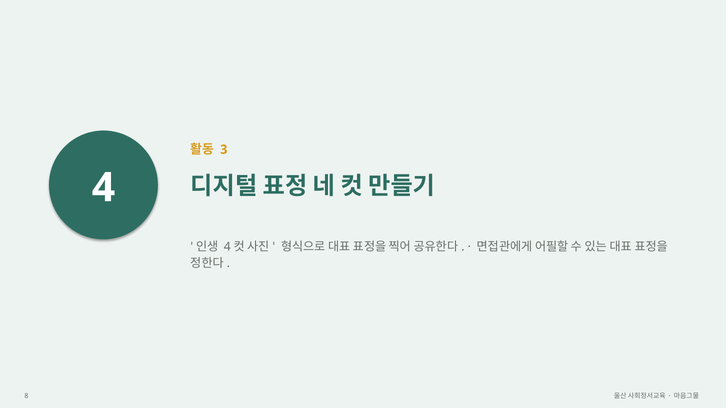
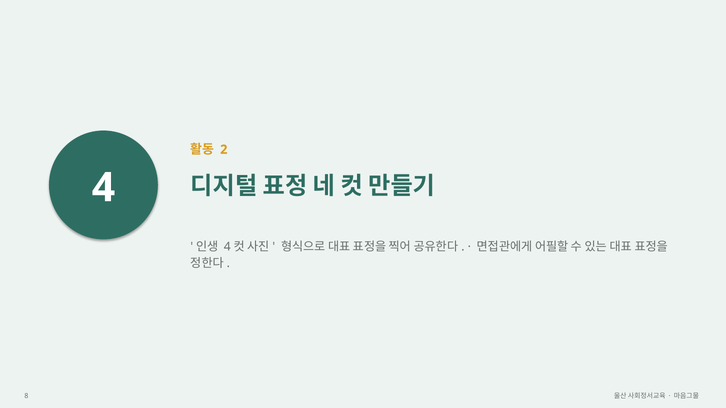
3: 3 -> 2
